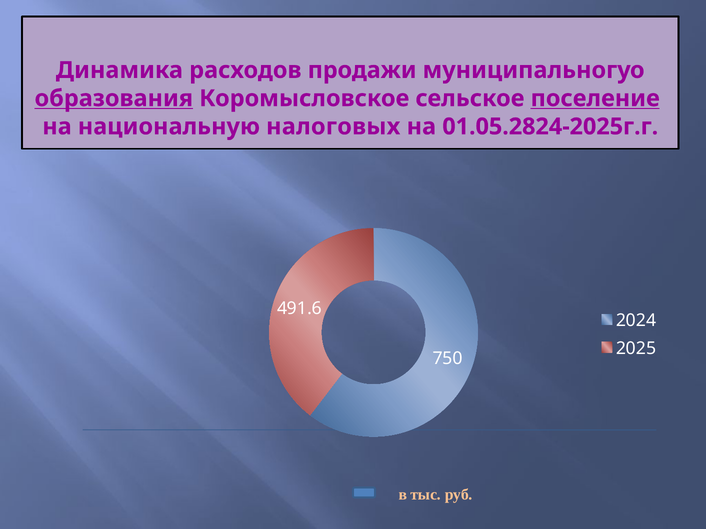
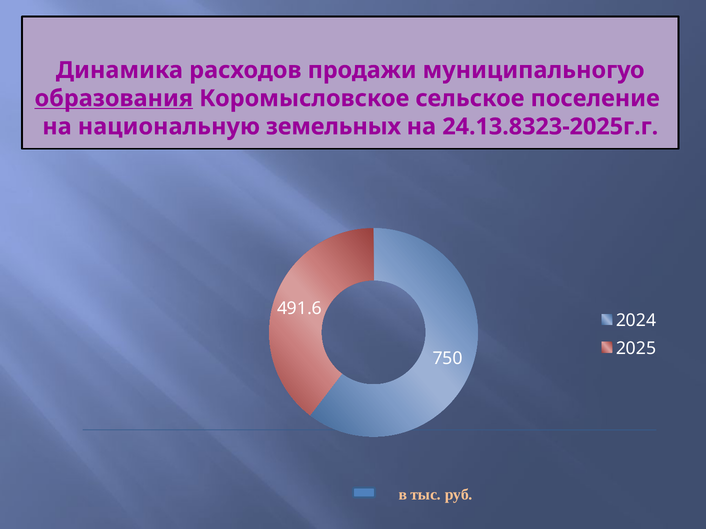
поселение underline: present -> none
налоговых: налоговых -> земельных
01.05.2824-2025г.г: 01.05.2824-2025г.г -> 24.13.8323-2025г.г
